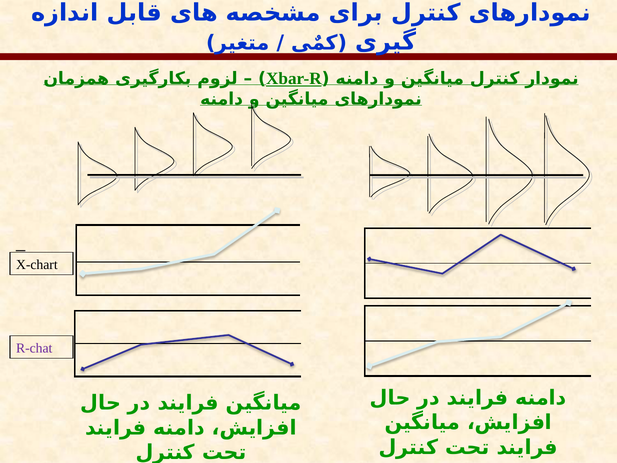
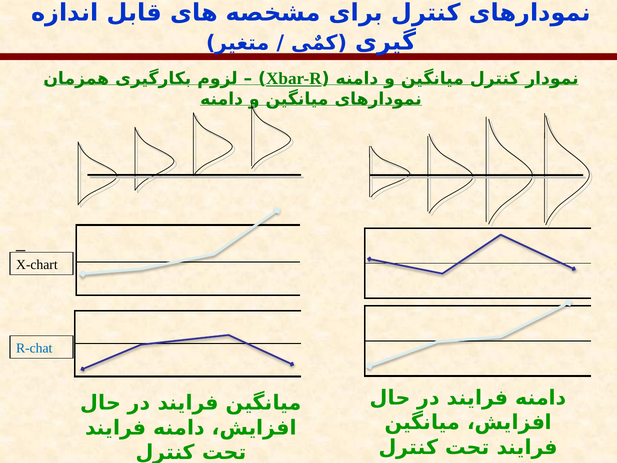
R-chat colour: purple -> blue
